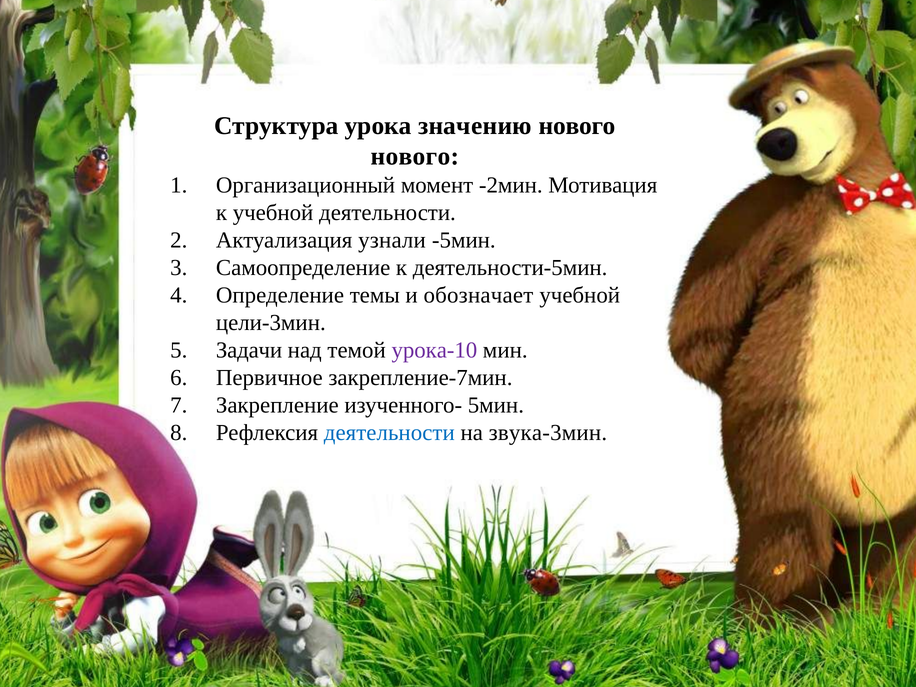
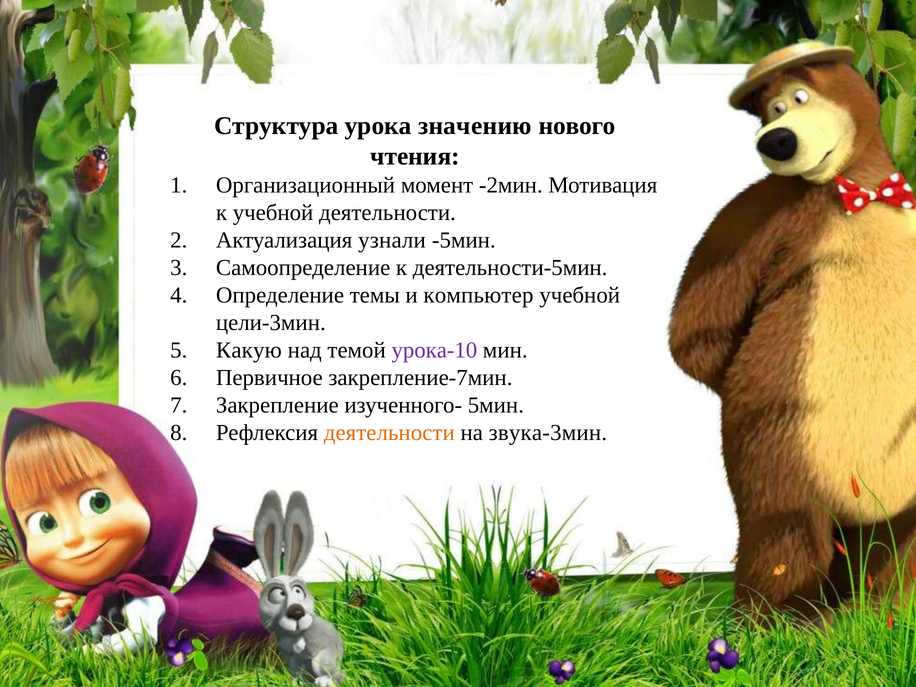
нового at (415, 156): нового -> чтения
обозначает: обозначает -> компьютер
Задачи: Задачи -> Какую
деятельности at (389, 433) colour: blue -> orange
